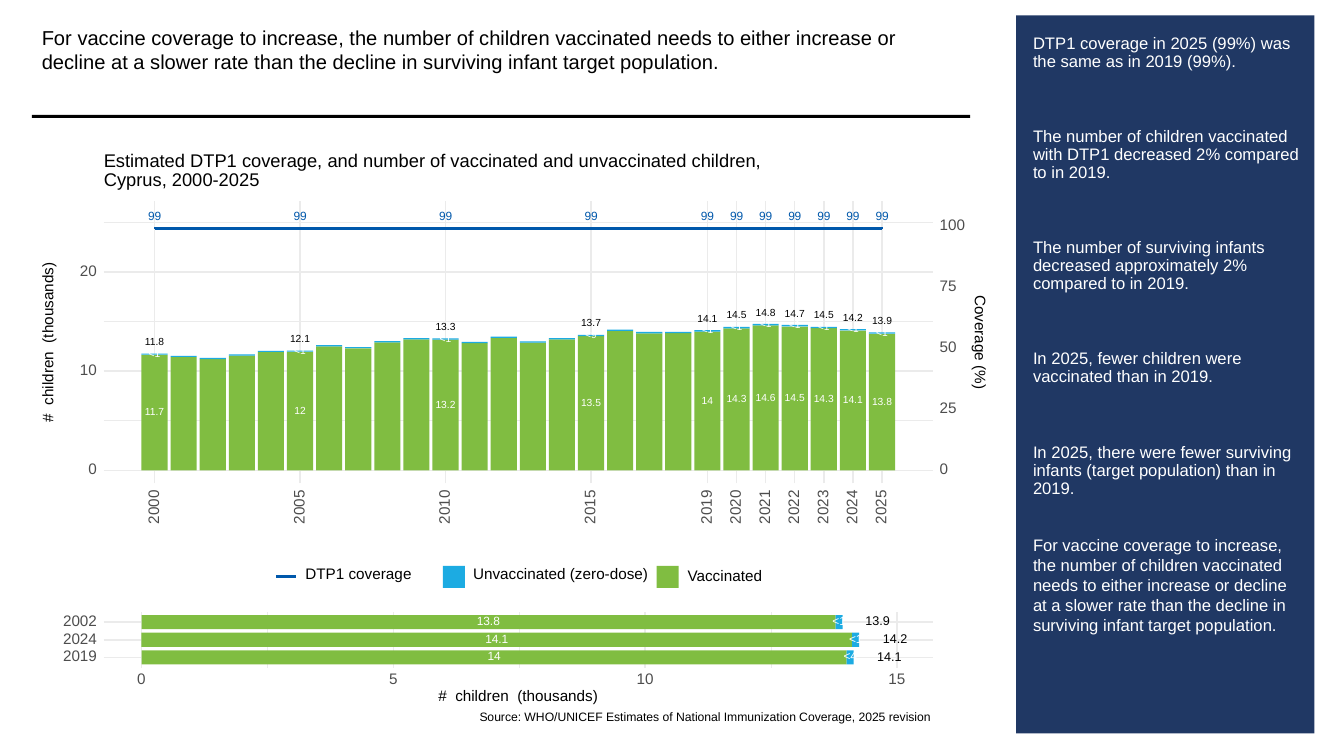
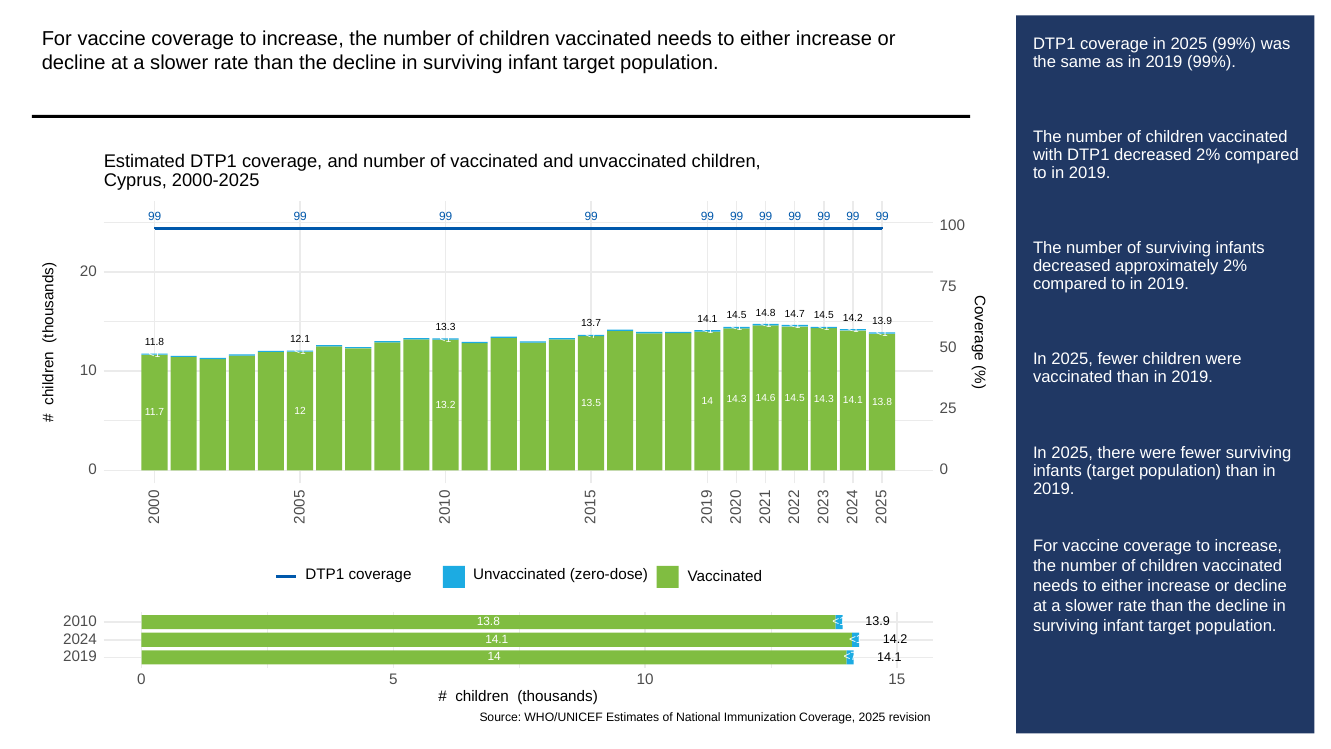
<9 at (591, 335): <9 -> <7
2002: 2002 -> 2010
14 <4: <4 -> <7
